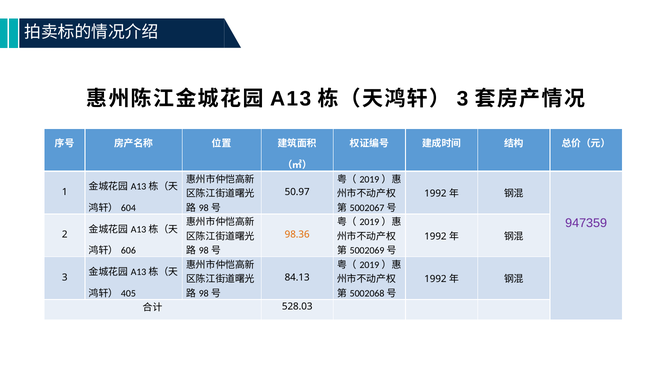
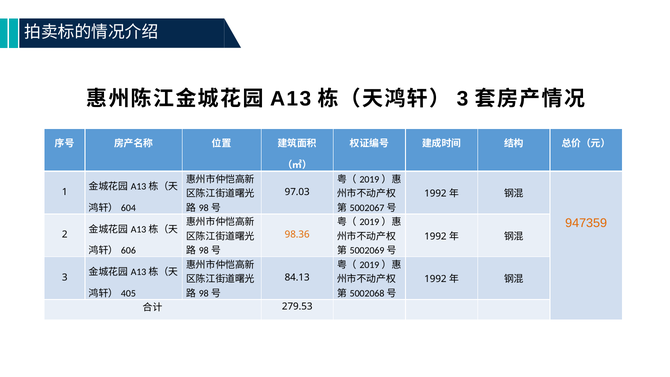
50.97: 50.97 -> 97.03
947359 colour: purple -> orange
528.03: 528.03 -> 279.53
